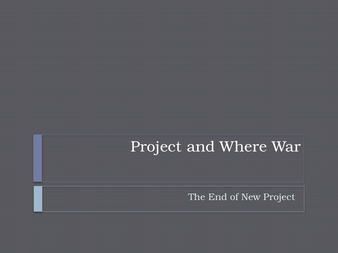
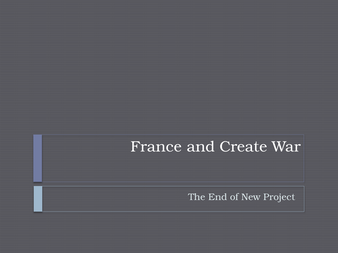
Project at (156, 147): Project -> France
Where: Where -> Create
